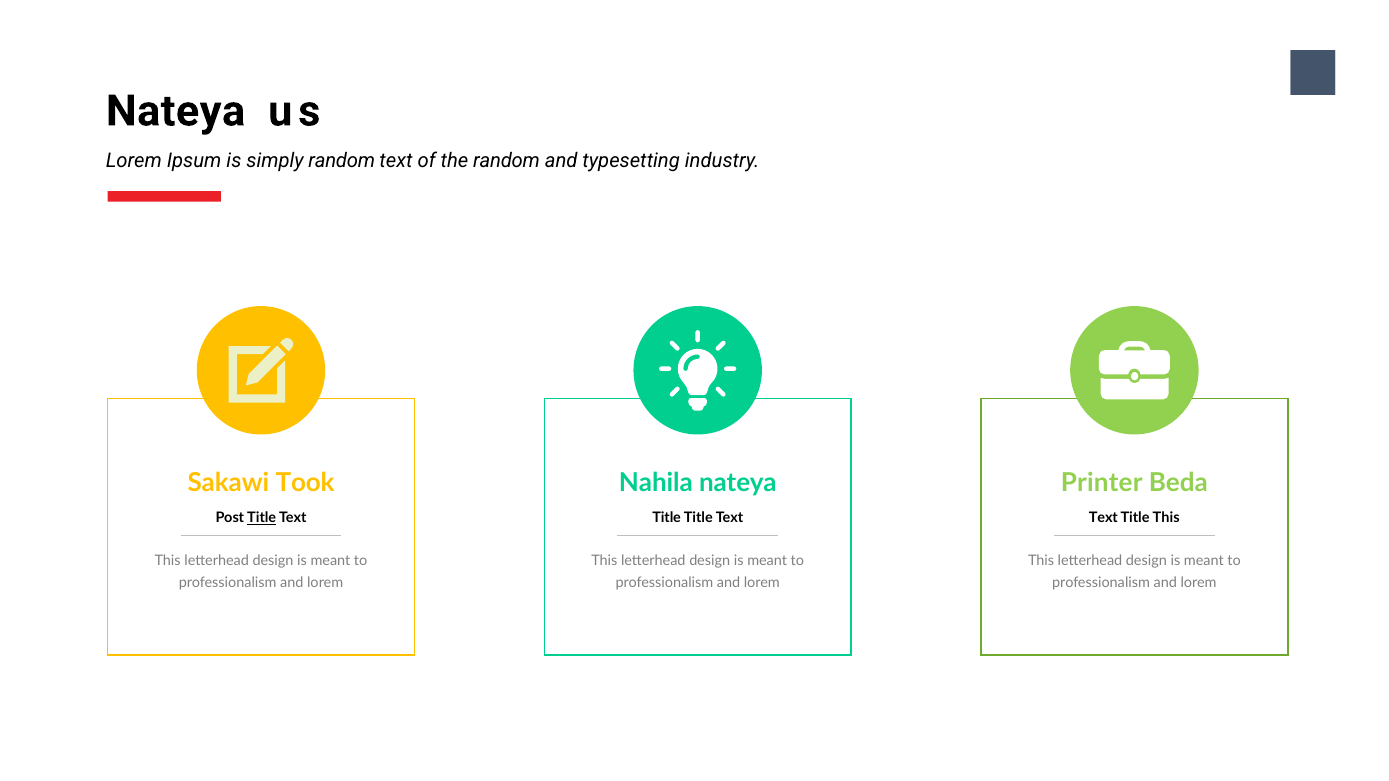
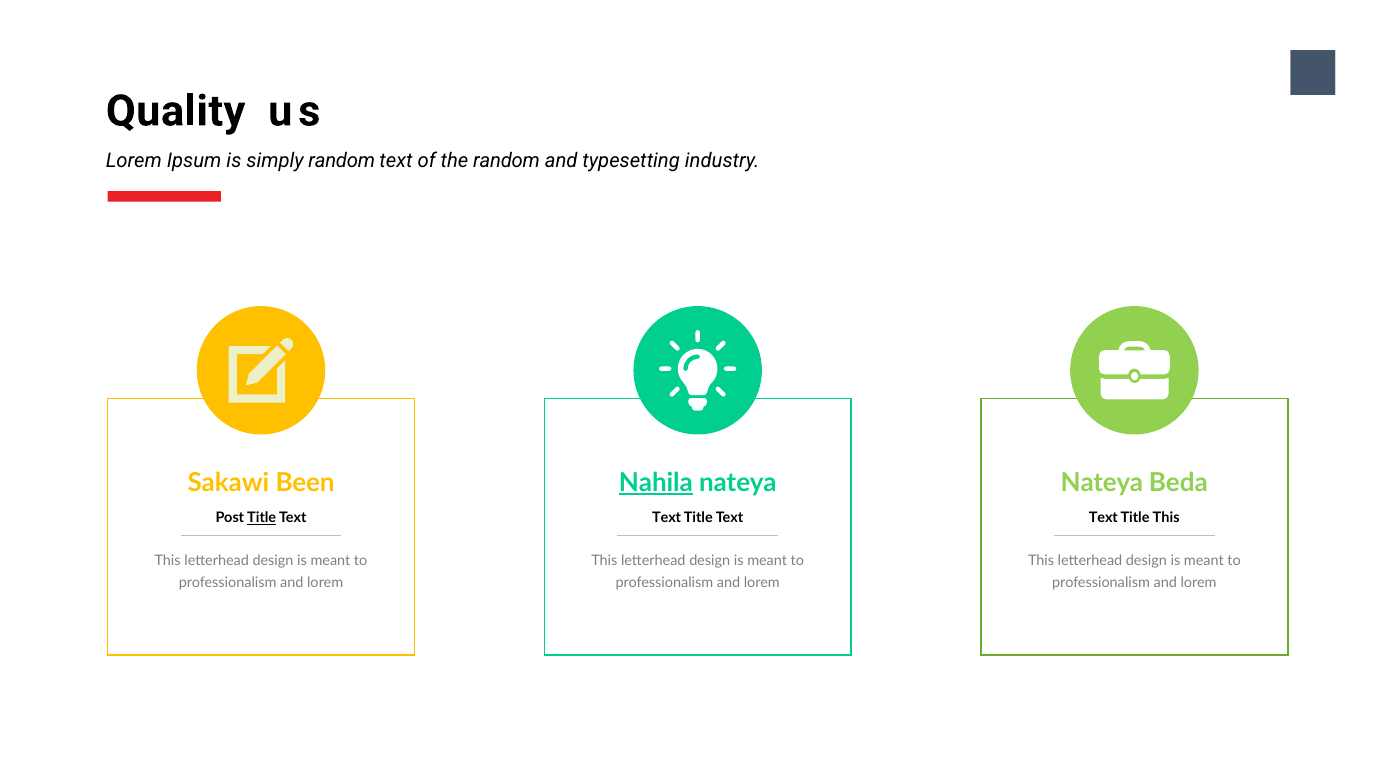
Nateya at (176, 111): Nateya -> Quality
Took: Took -> Been
Nahila underline: none -> present
Printer at (1102, 483): Printer -> Nateya
Title at (667, 518): Title -> Text
